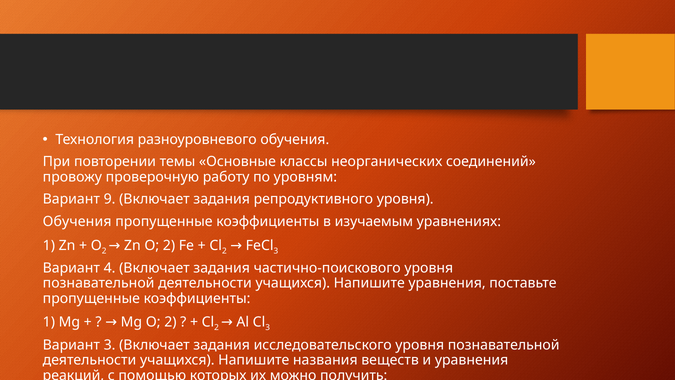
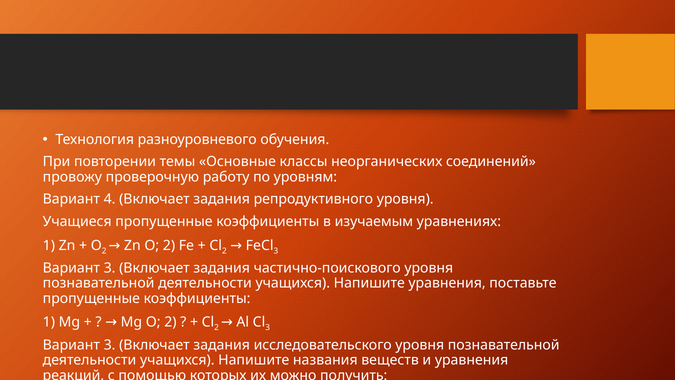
9: 9 -> 4
Обучения at (77, 221): Обучения -> Учащиеся
4 at (110, 268): 4 -> 3
